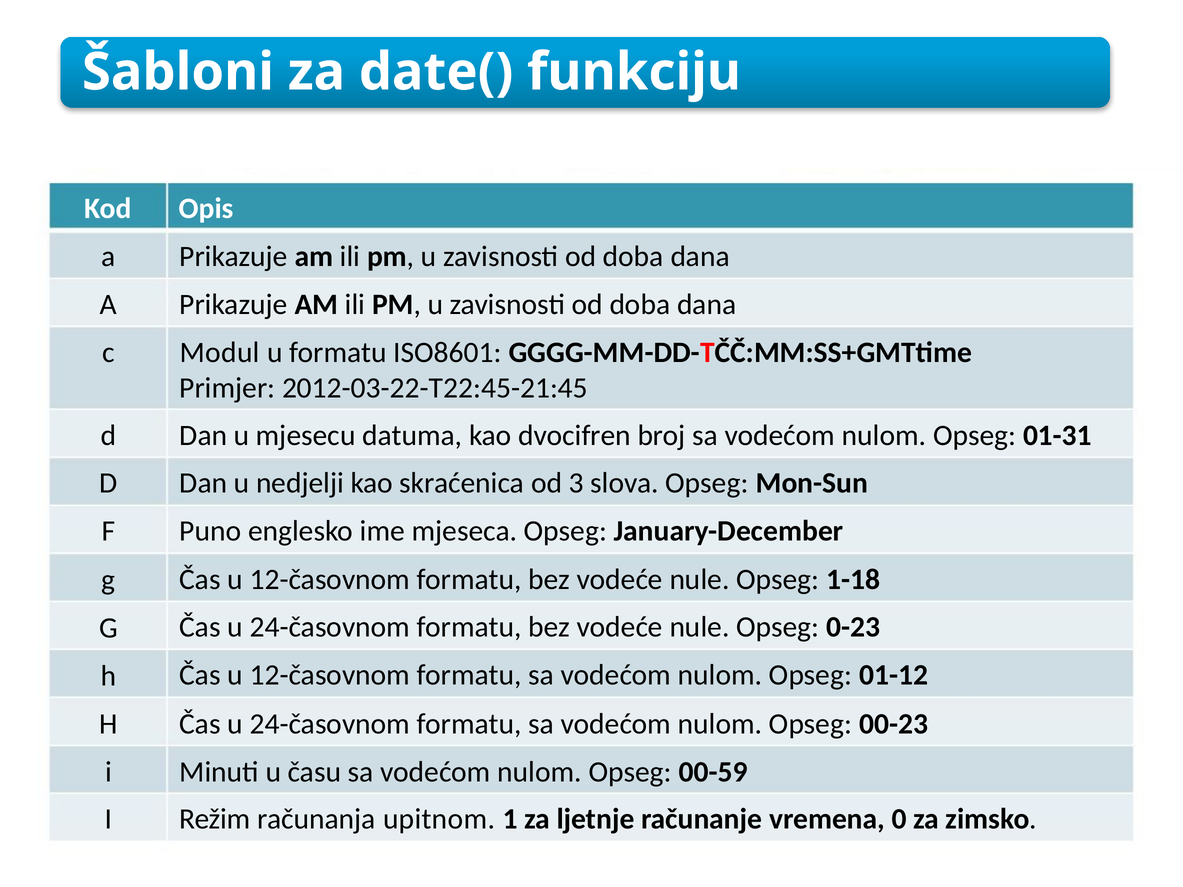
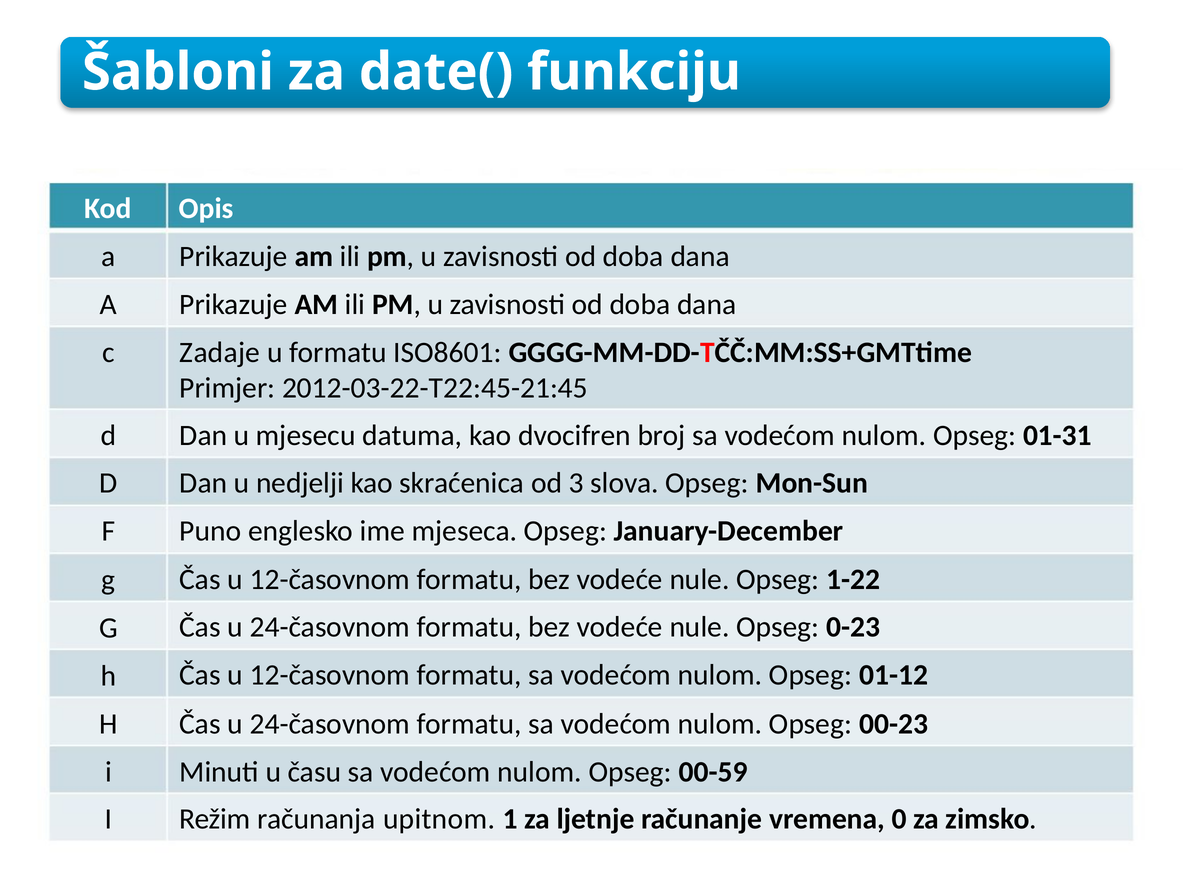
Modul: Modul -> Zadaje
1-18: 1-18 -> 1-22
